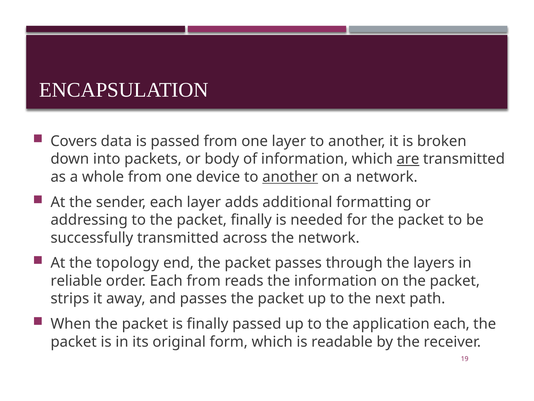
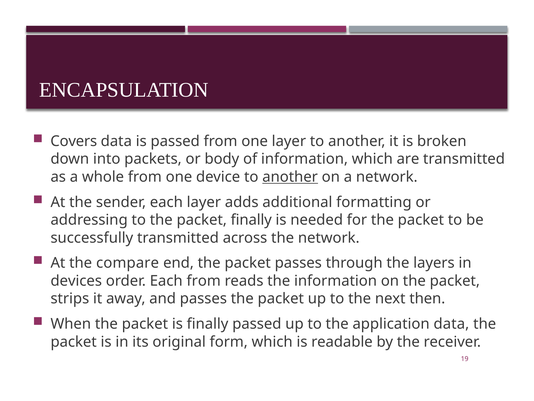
are underline: present -> none
topology: topology -> compare
reliable: reliable -> devices
path: path -> then
application each: each -> data
